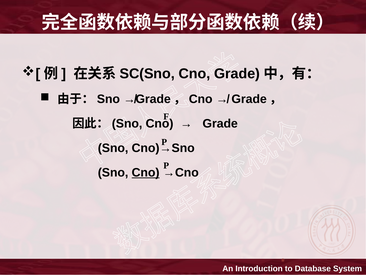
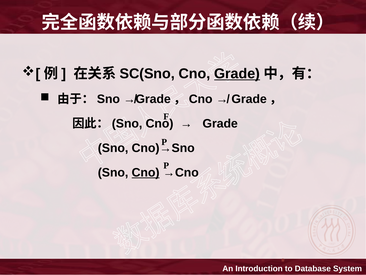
Grade at (237, 74) underline: none -> present
